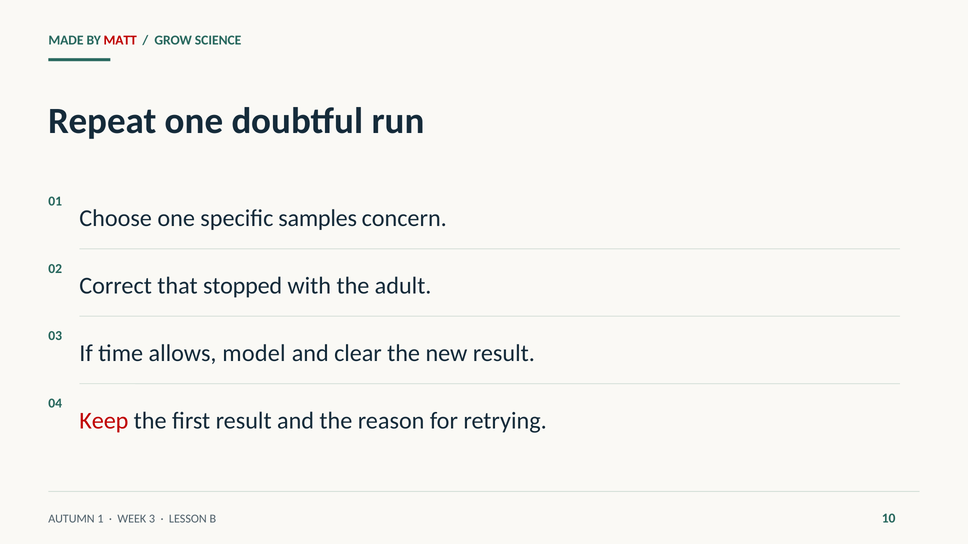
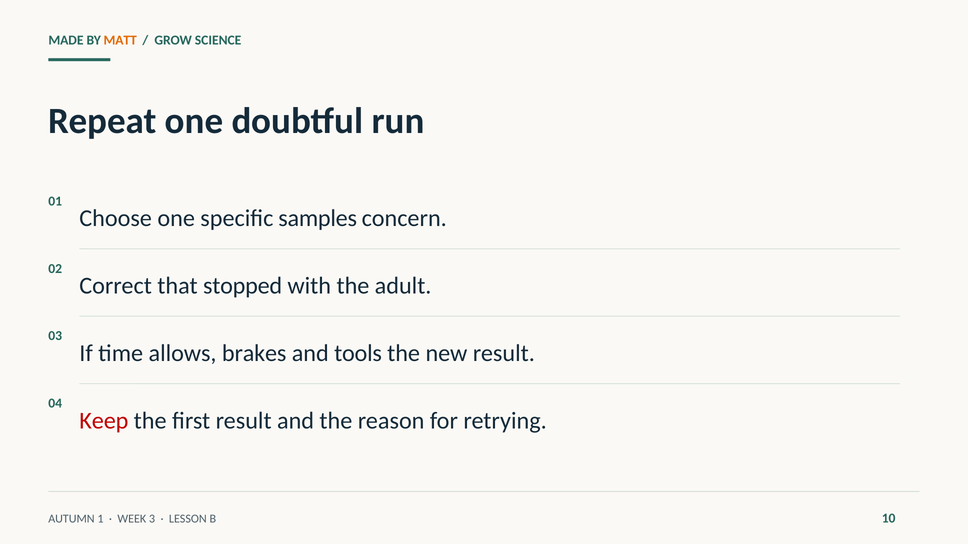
MATT colour: red -> orange
model: model -> brakes
clear: clear -> tools
